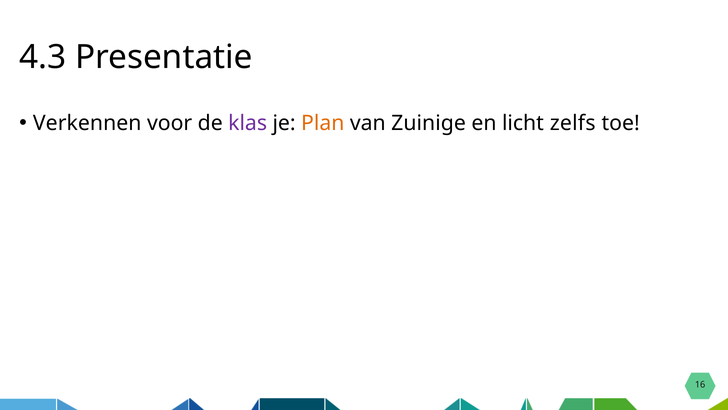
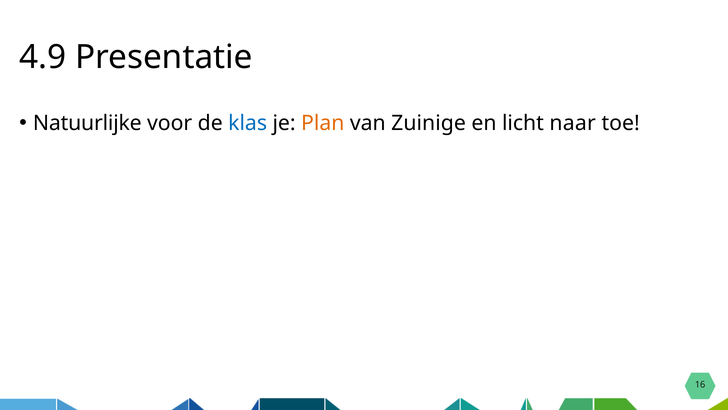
4.3: 4.3 -> 4.9
Verkennen: Verkennen -> Natuurlijke
klas colour: purple -> blue
zelfs: zelfs -> naar
